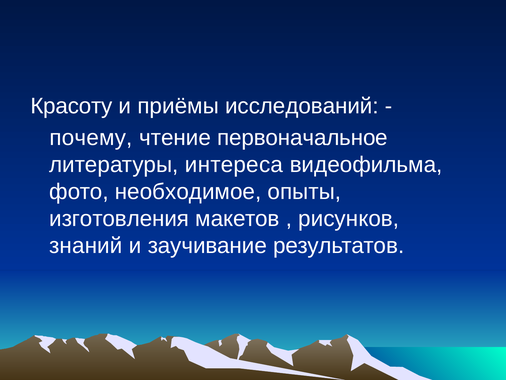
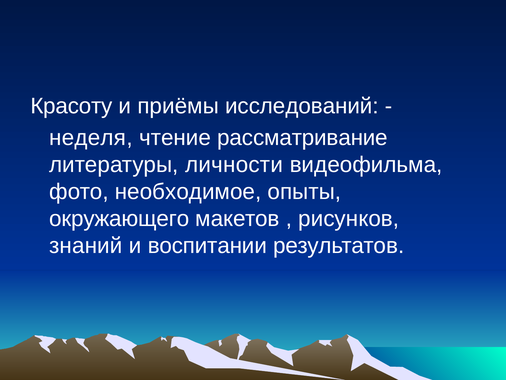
почему: почему -> неделя
первоначальное: первоначальное -> рассматривание
интереса: интереса -> личности
изготовления: изготовления -> окружающего
заучивание: заучивание -> воспитании
